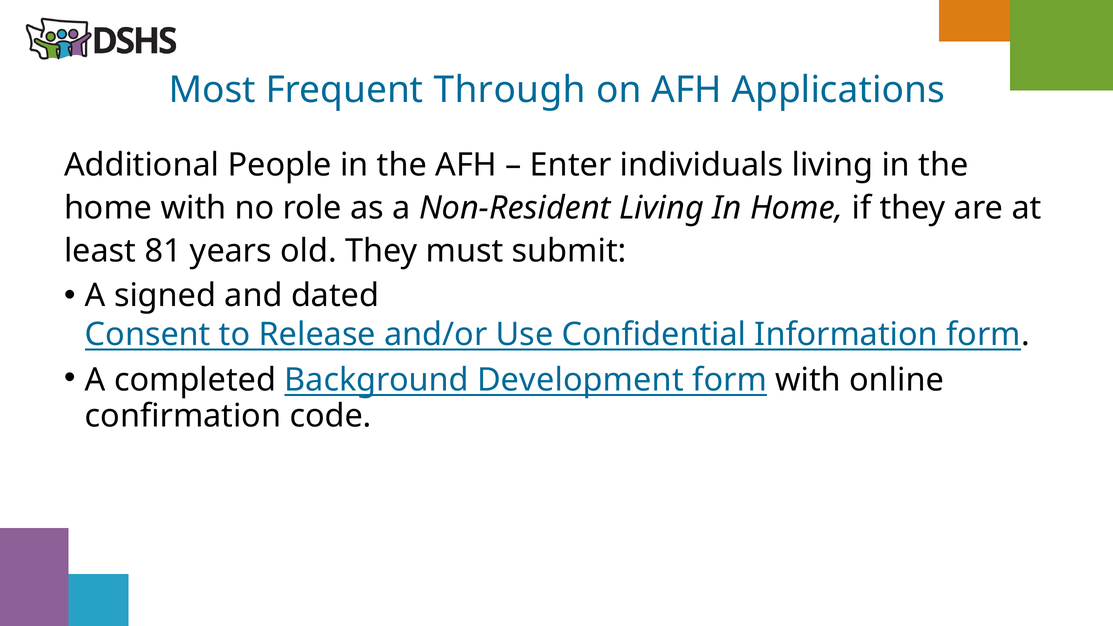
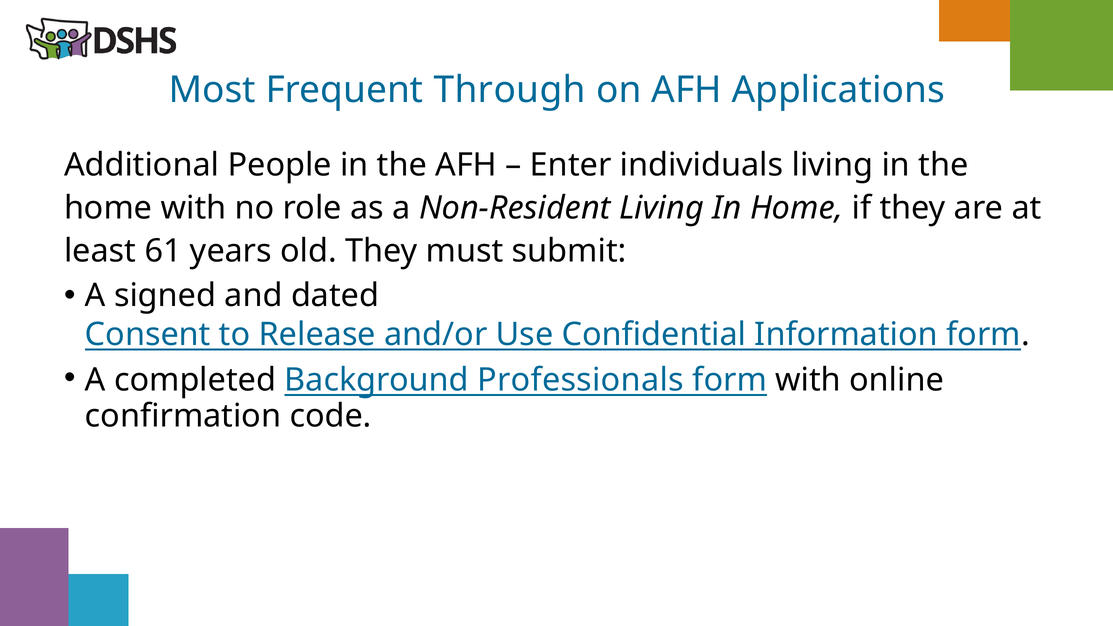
81: 81 -> 61
Development: Development -> Professionals
